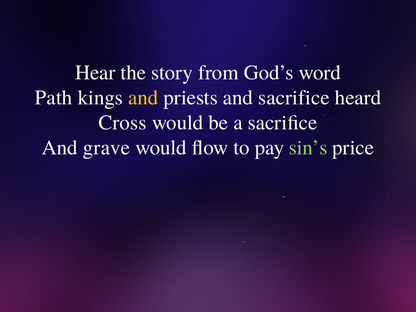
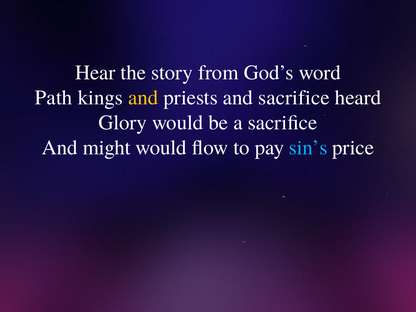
Cross: Cross -> Glory
grave: grave -> might
sin’s colour: light green -> light blue
